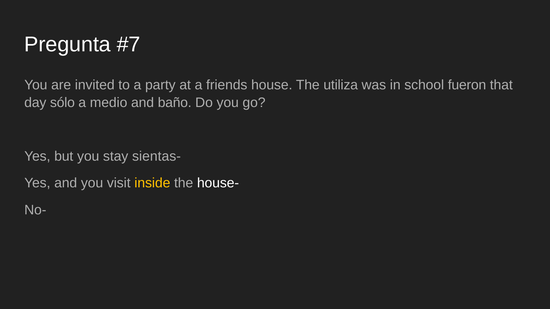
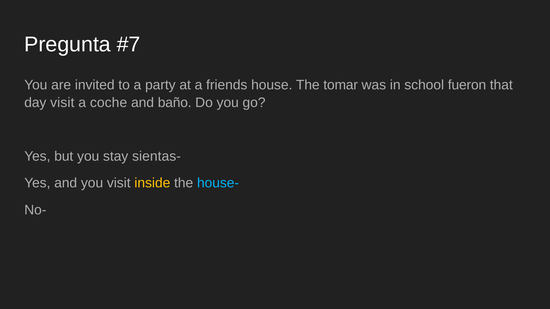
utiliza: utiliza -> tomar
day sólo: sólo -> visit
medio: medio -> coche
house- colour: white -> light blue
